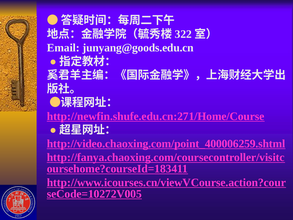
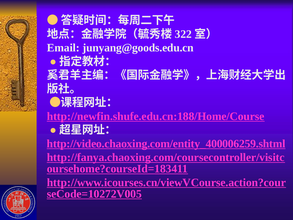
http://newfin.shufe.edu.cn:271/Home/Course: http://newfin.shufe.edu.cn:271/Home/Course -> http://newfin.shufe.edu.cn:188/Home/Course
http://video.chaoxing.com/point_400006259.shtml: http://video.chaoxing.com/point_400006259.shtml -> http://video.chaoxing.com/entity_400006259.shtml
